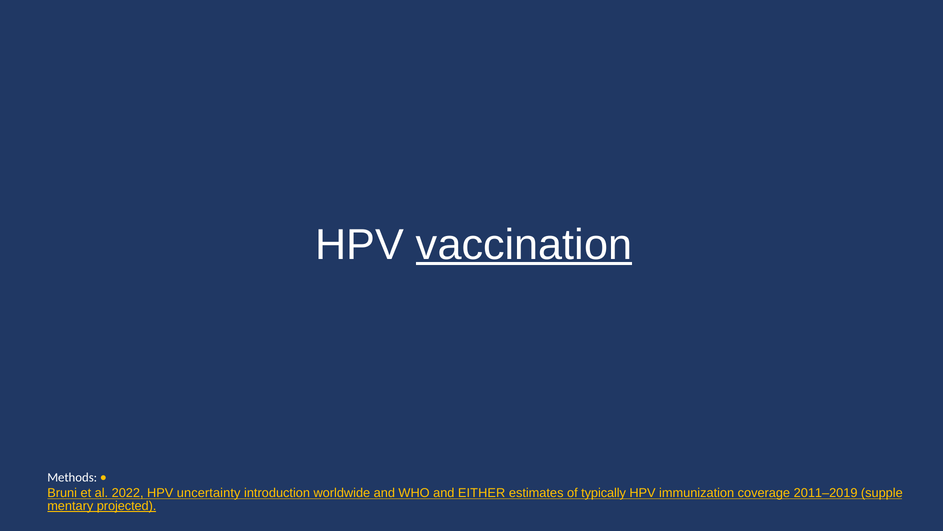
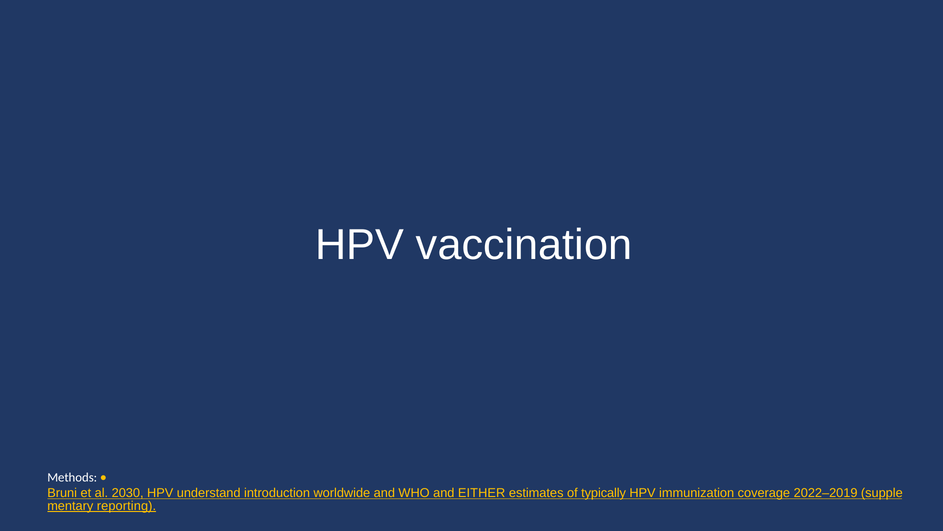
vaccination underline: present -> none
2022: 2022 -> 2030
uncertainty: uncertainty -> understand
2011–2019: 2011–2019 -> 2022–2019
projected: projected -> reporting
